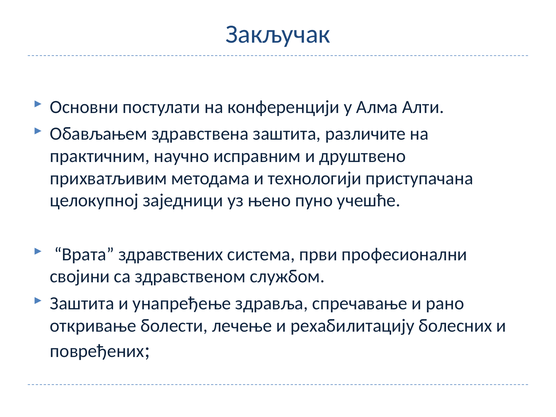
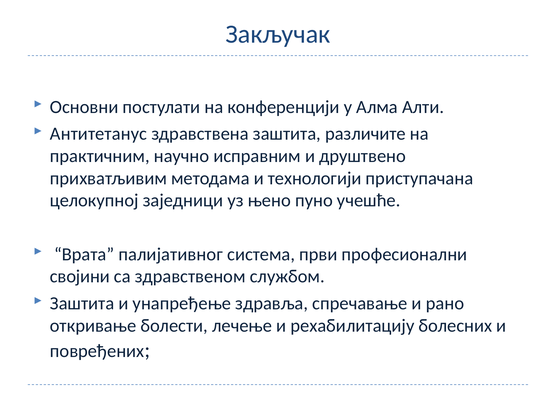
Обављањем: Обављањем -> Антитетанус
здравствених: здравствених -> палијативног
